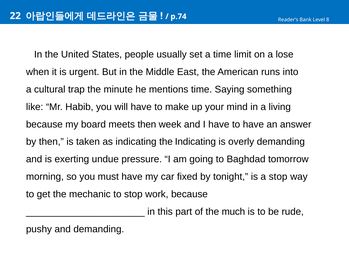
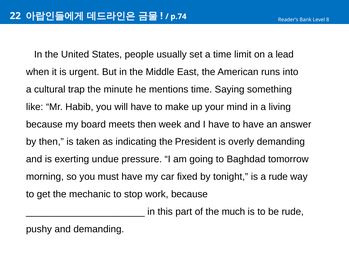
lose: lose -> lead
the Indicating: Indicating -> President
a stop: stop -> rude
